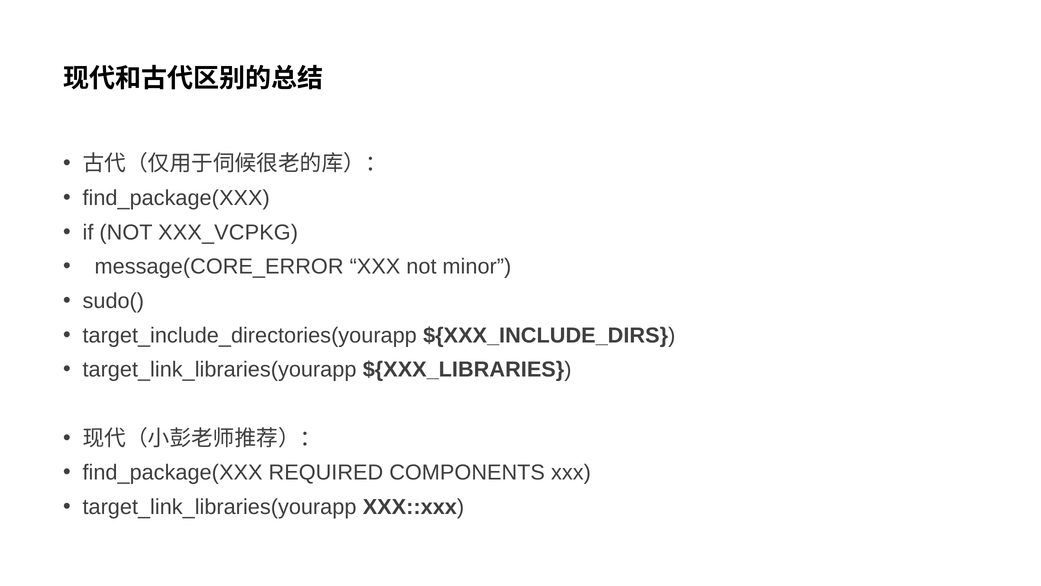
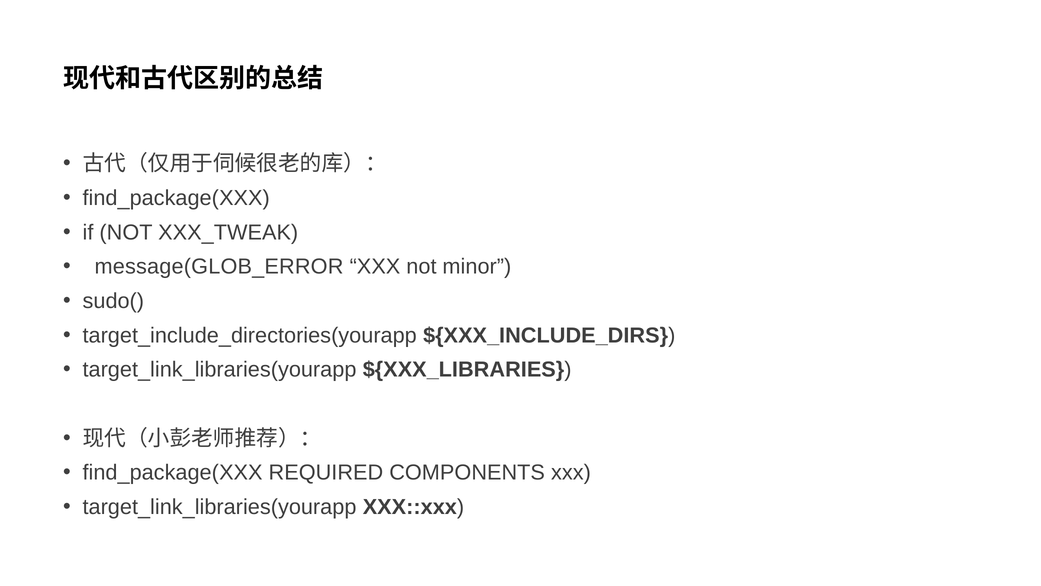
XXX_VCPKG: XXX_VCPKG -> XXX_TWEAK
message(CORE_ERROR: message(CORE_ERROR -> message(GLOB_ERROR
